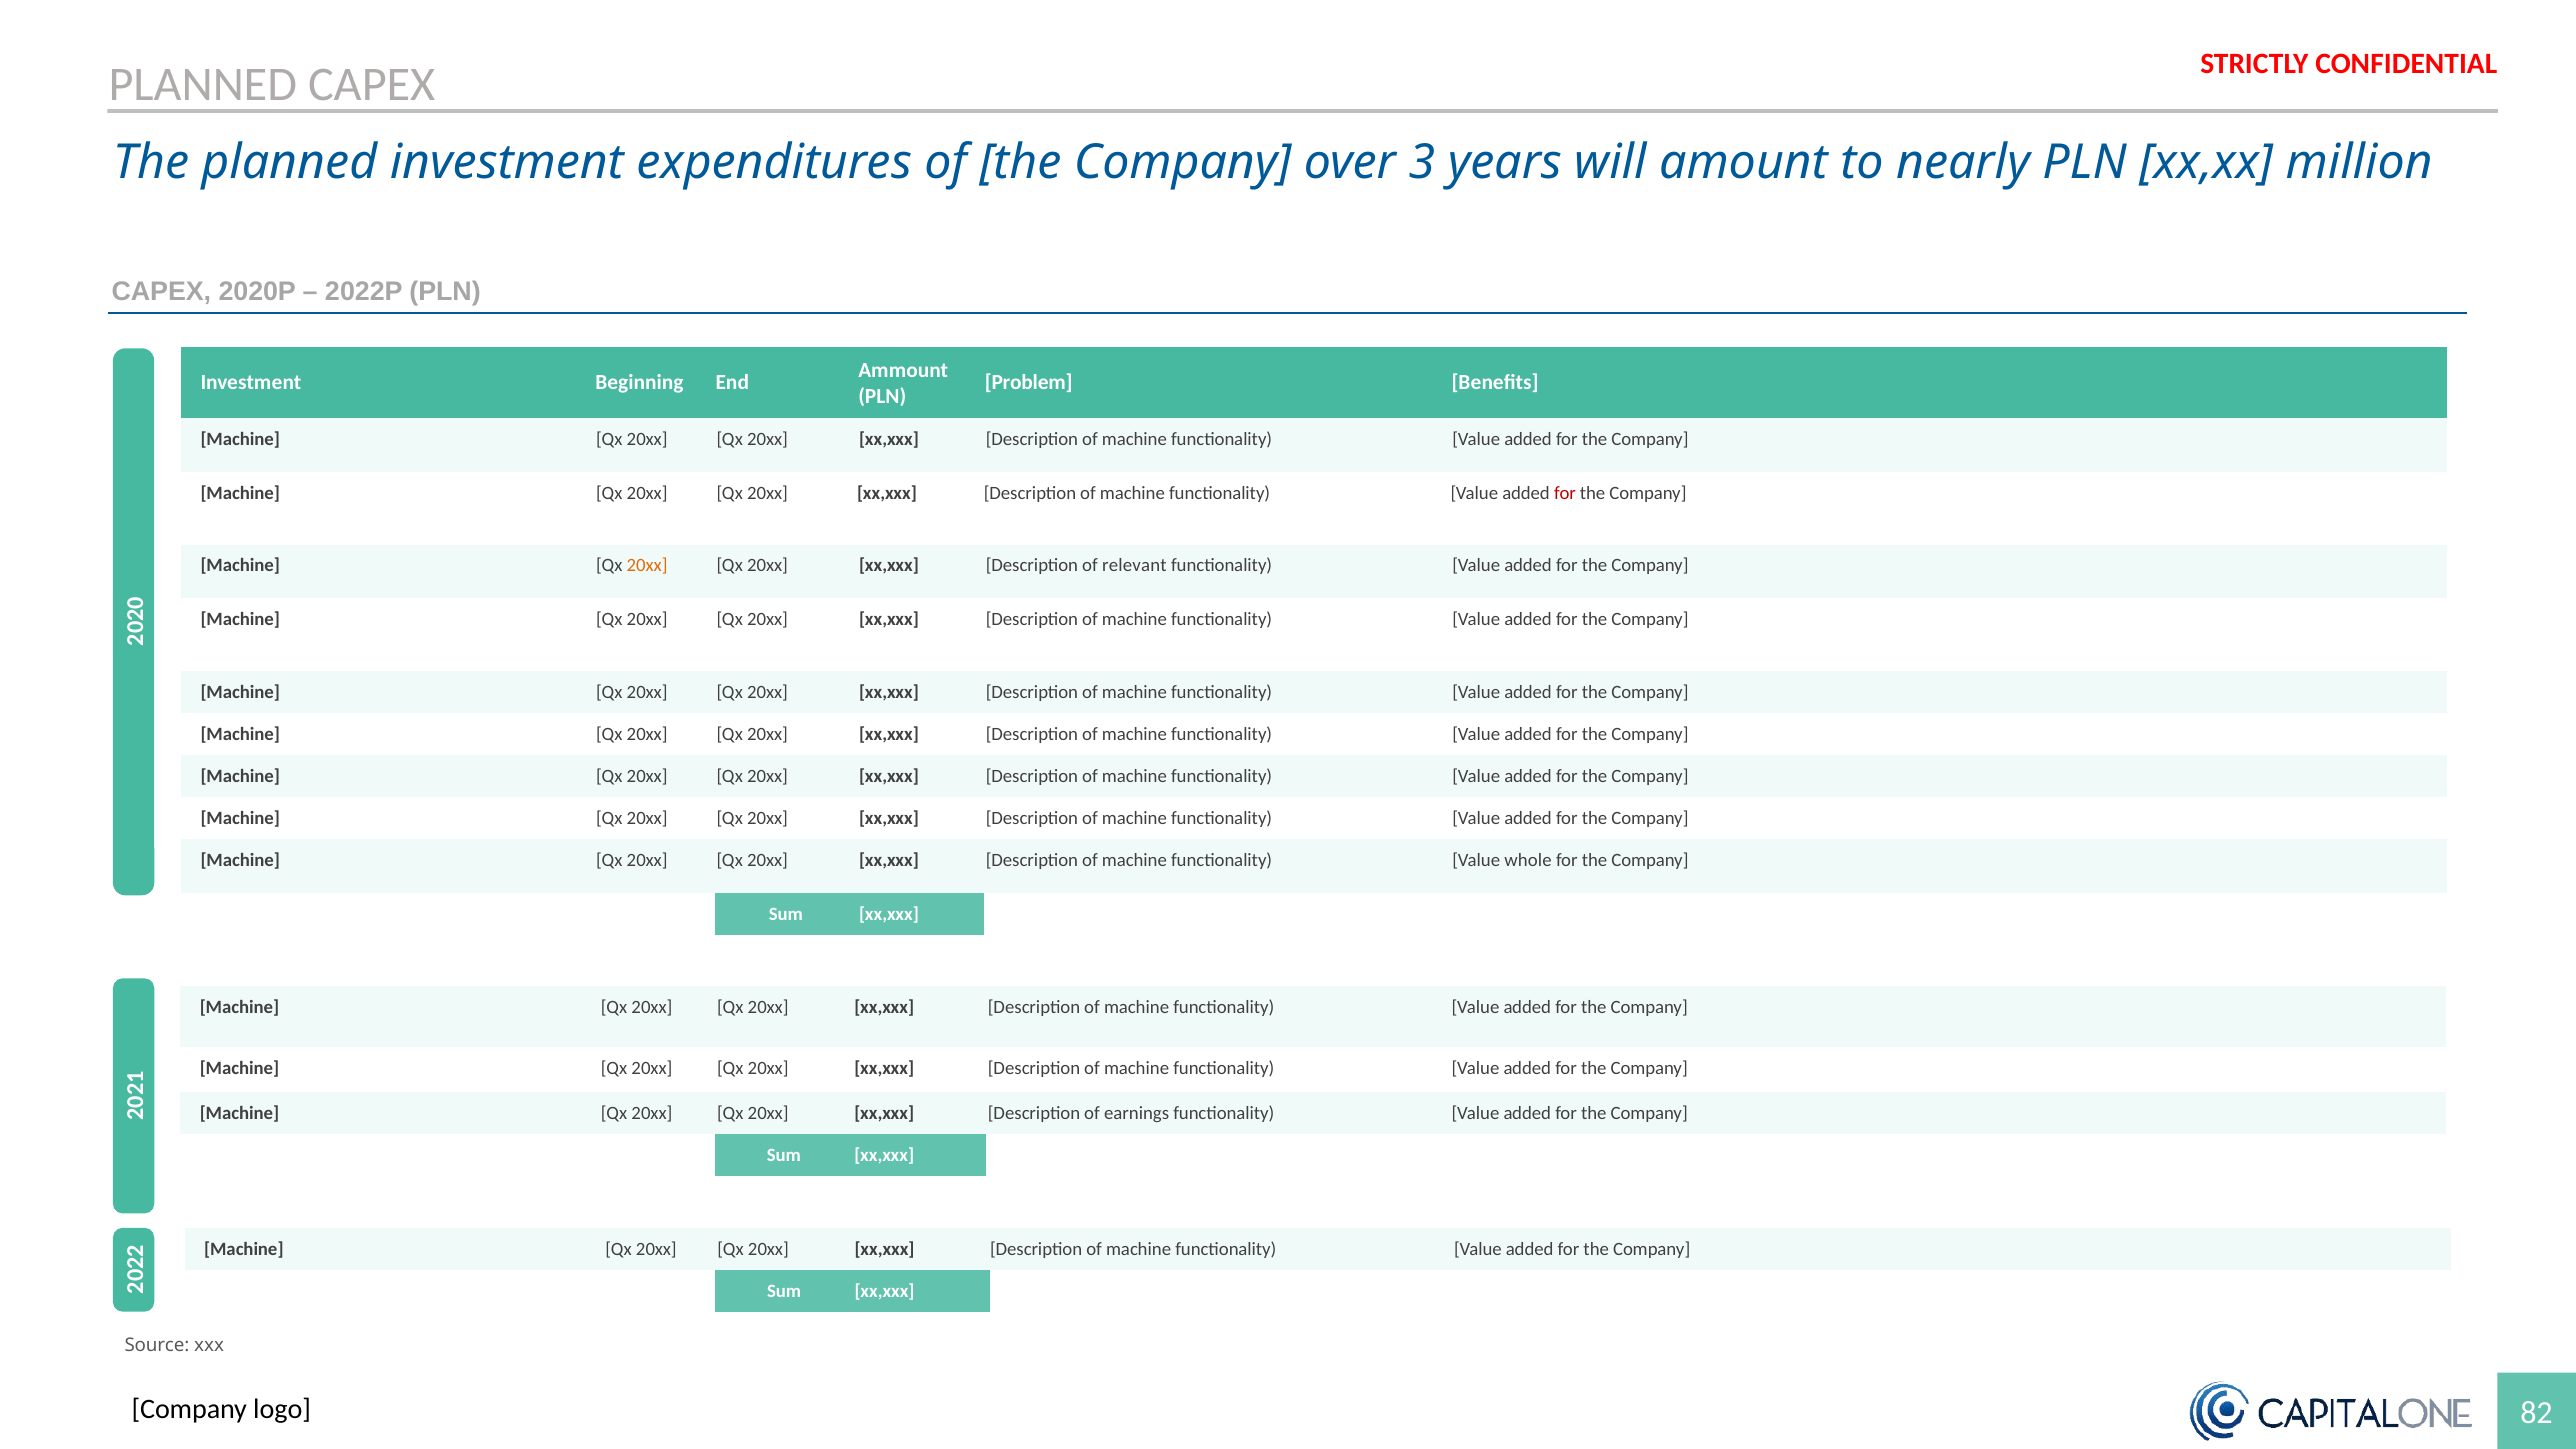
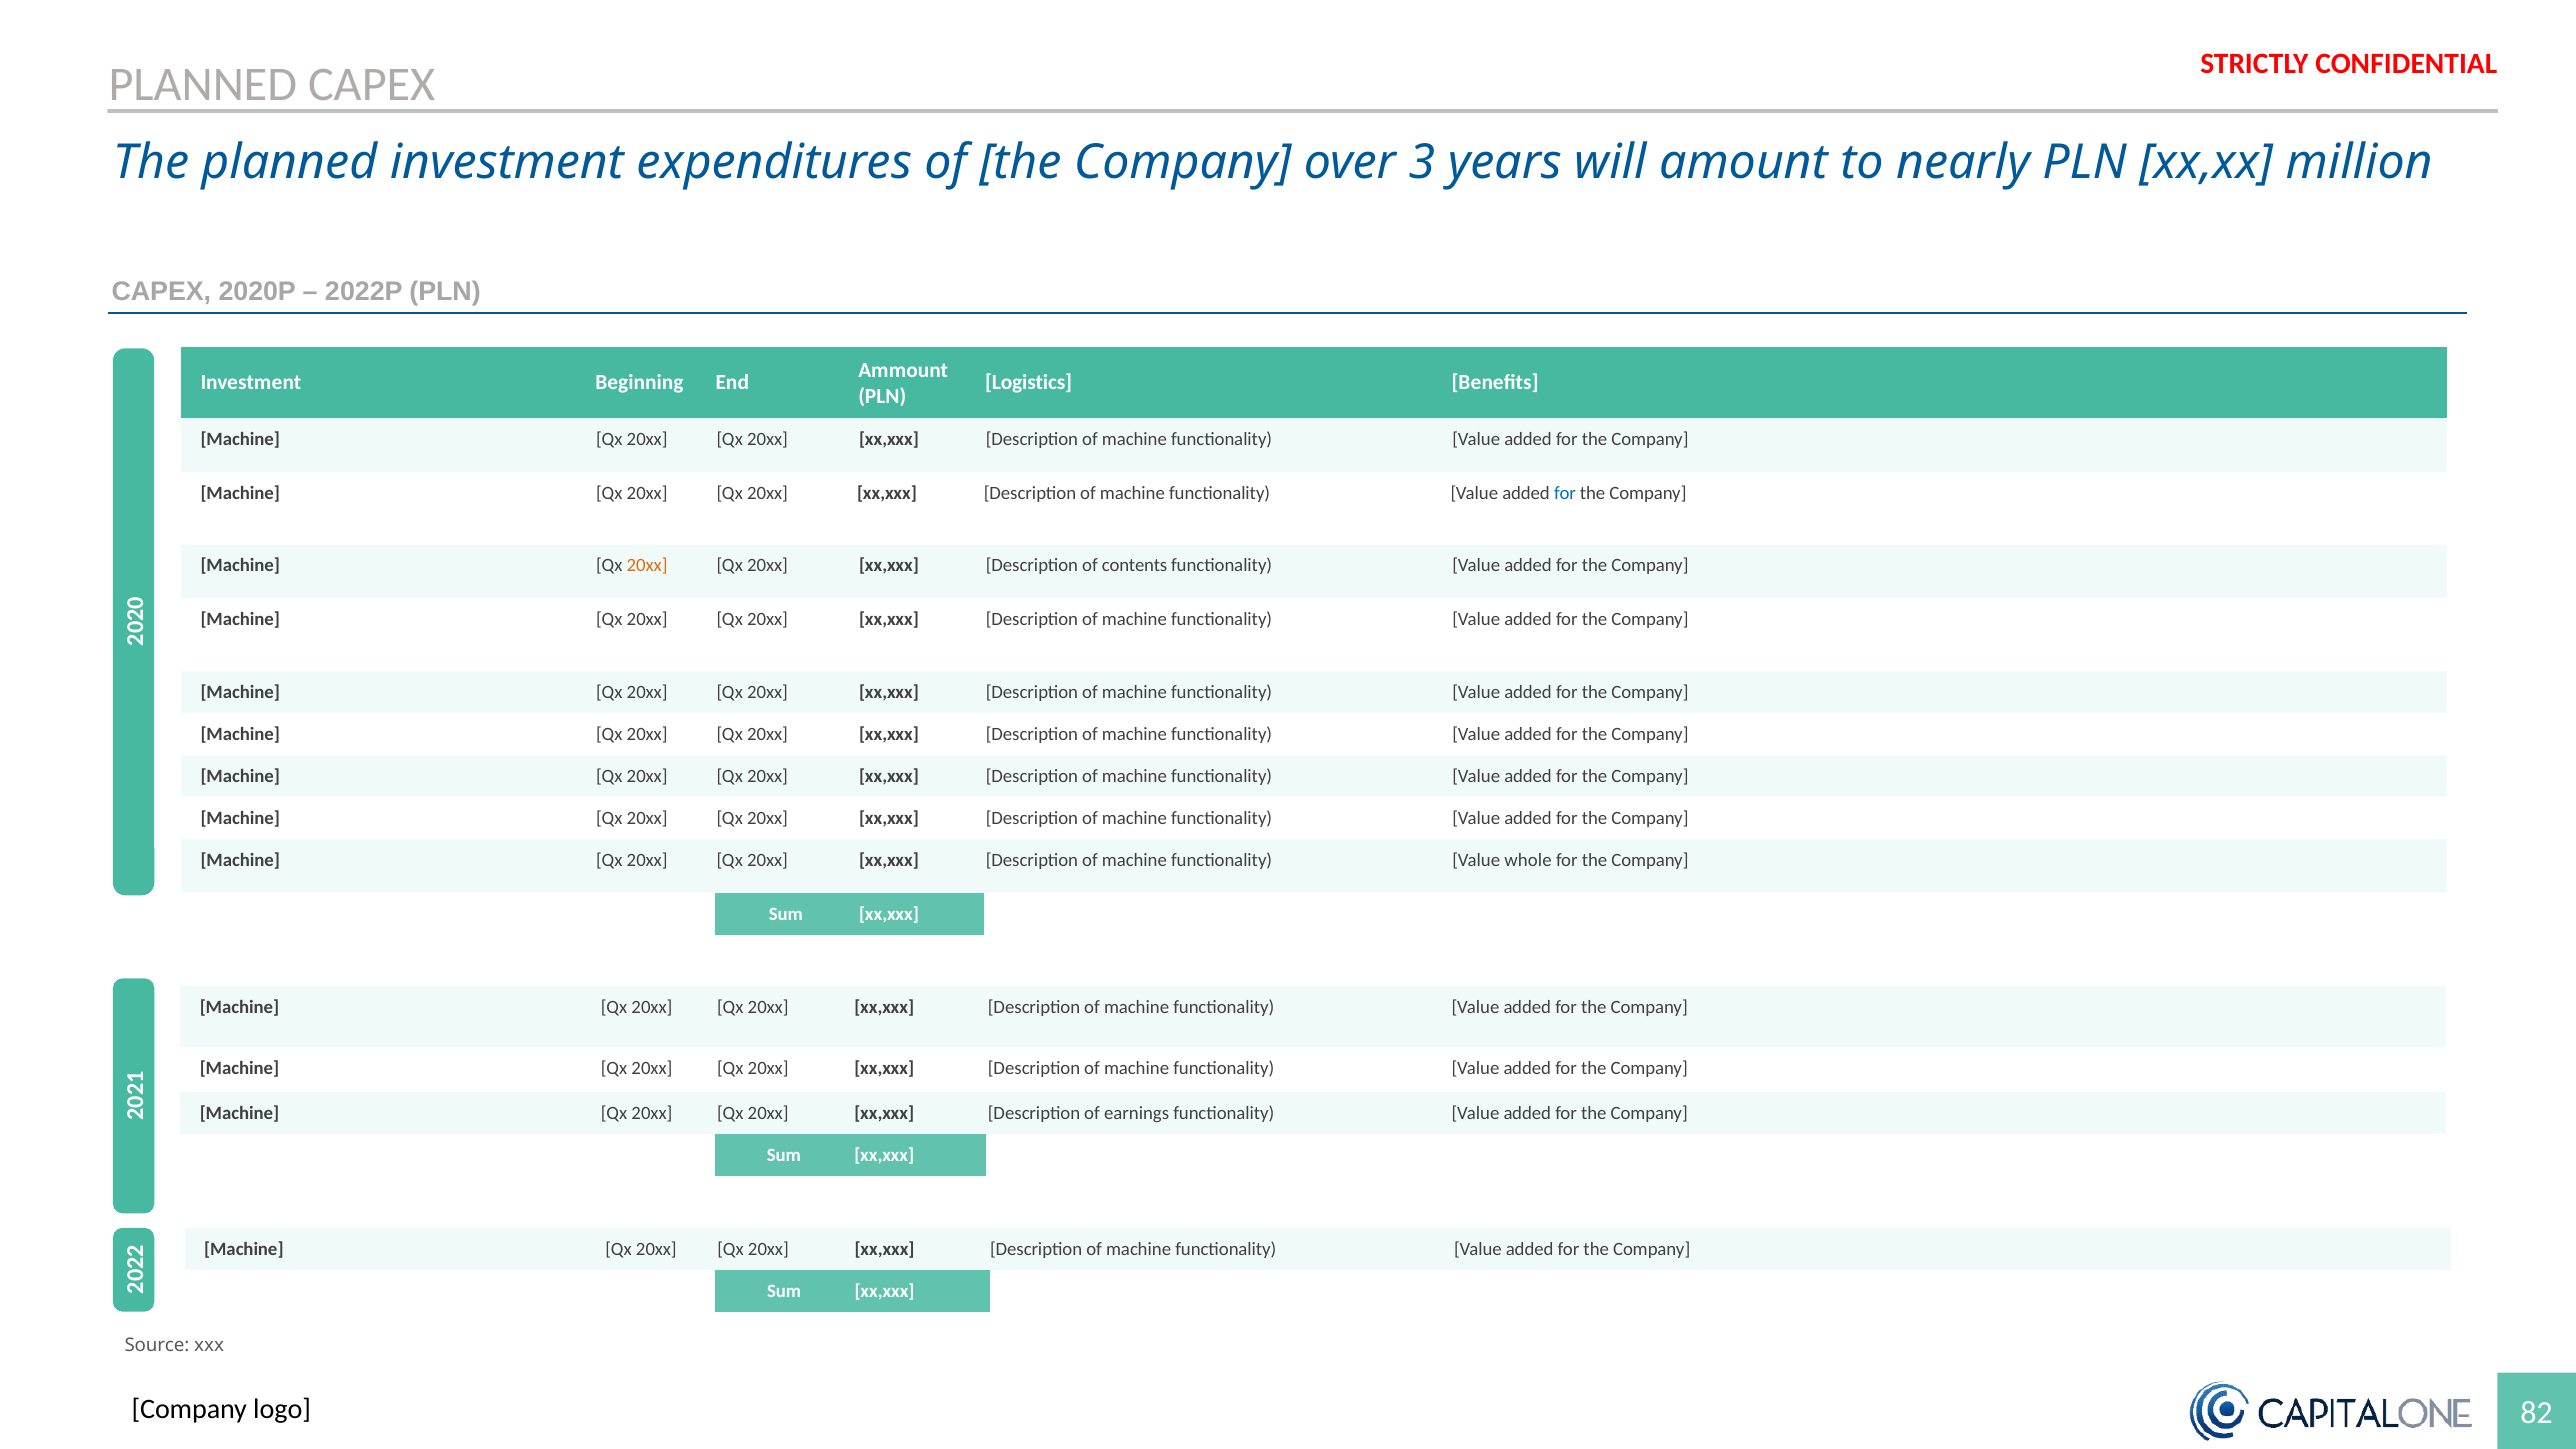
Problem: Problem -> Logistics
for at (1565, 493) colour: red -> blue
relevant: relevant -> contents
